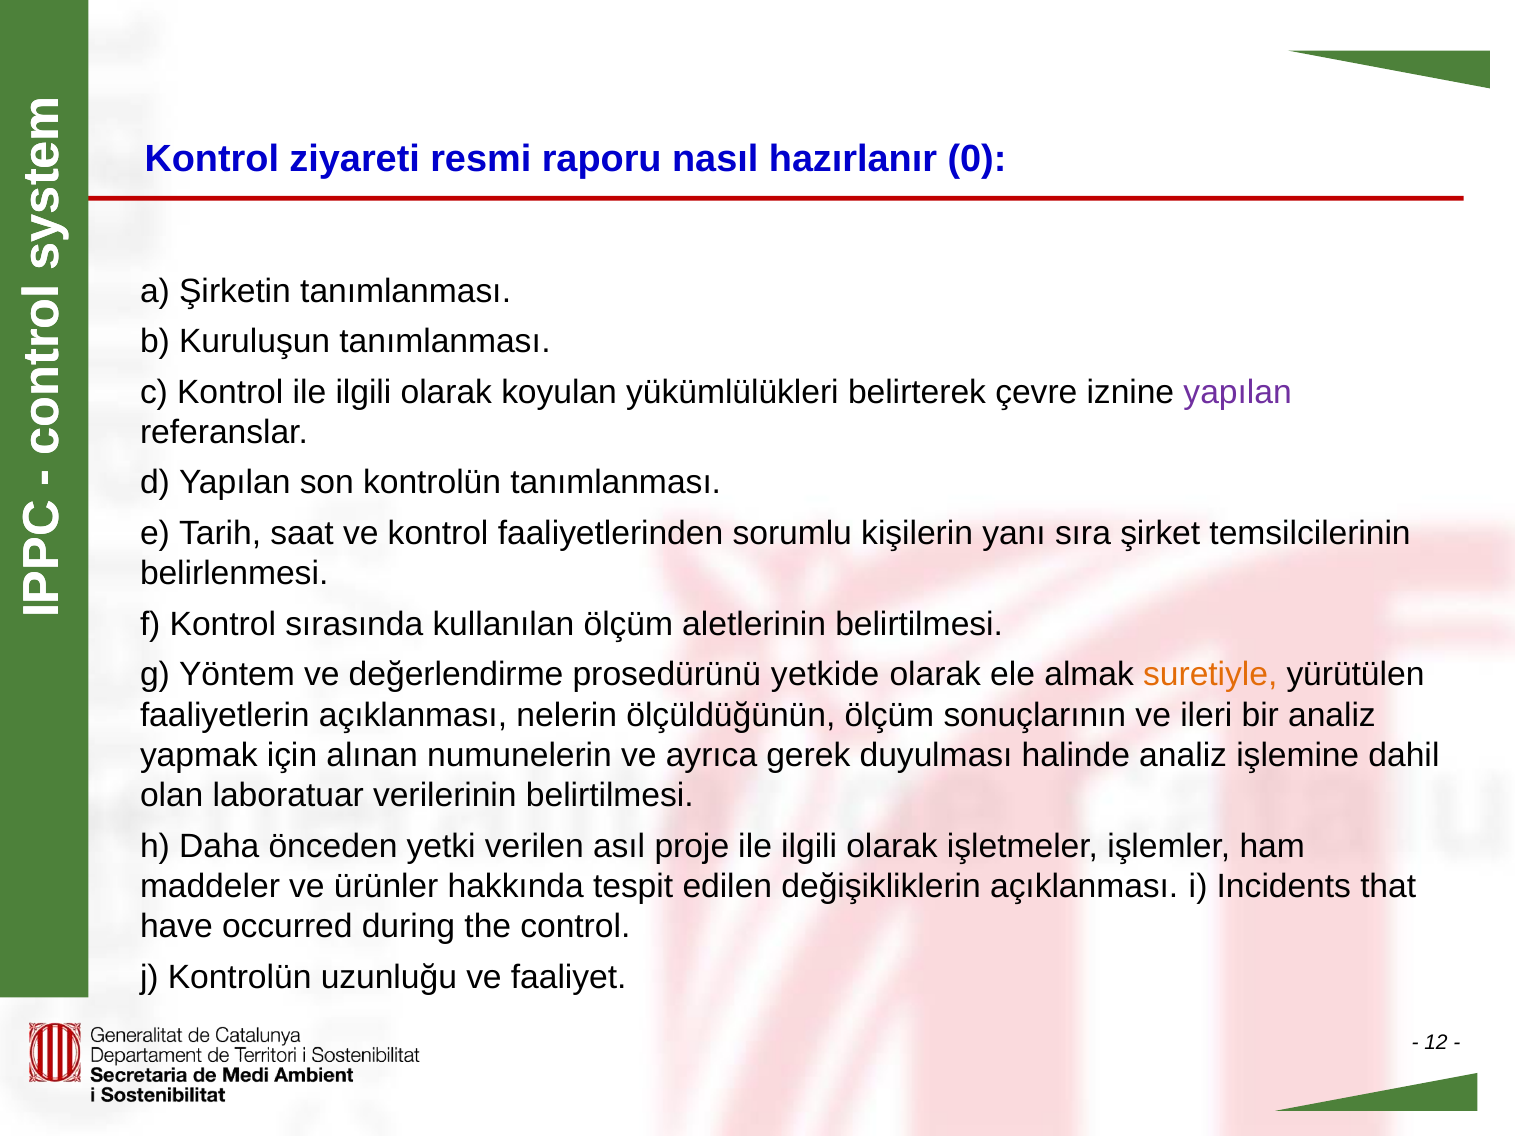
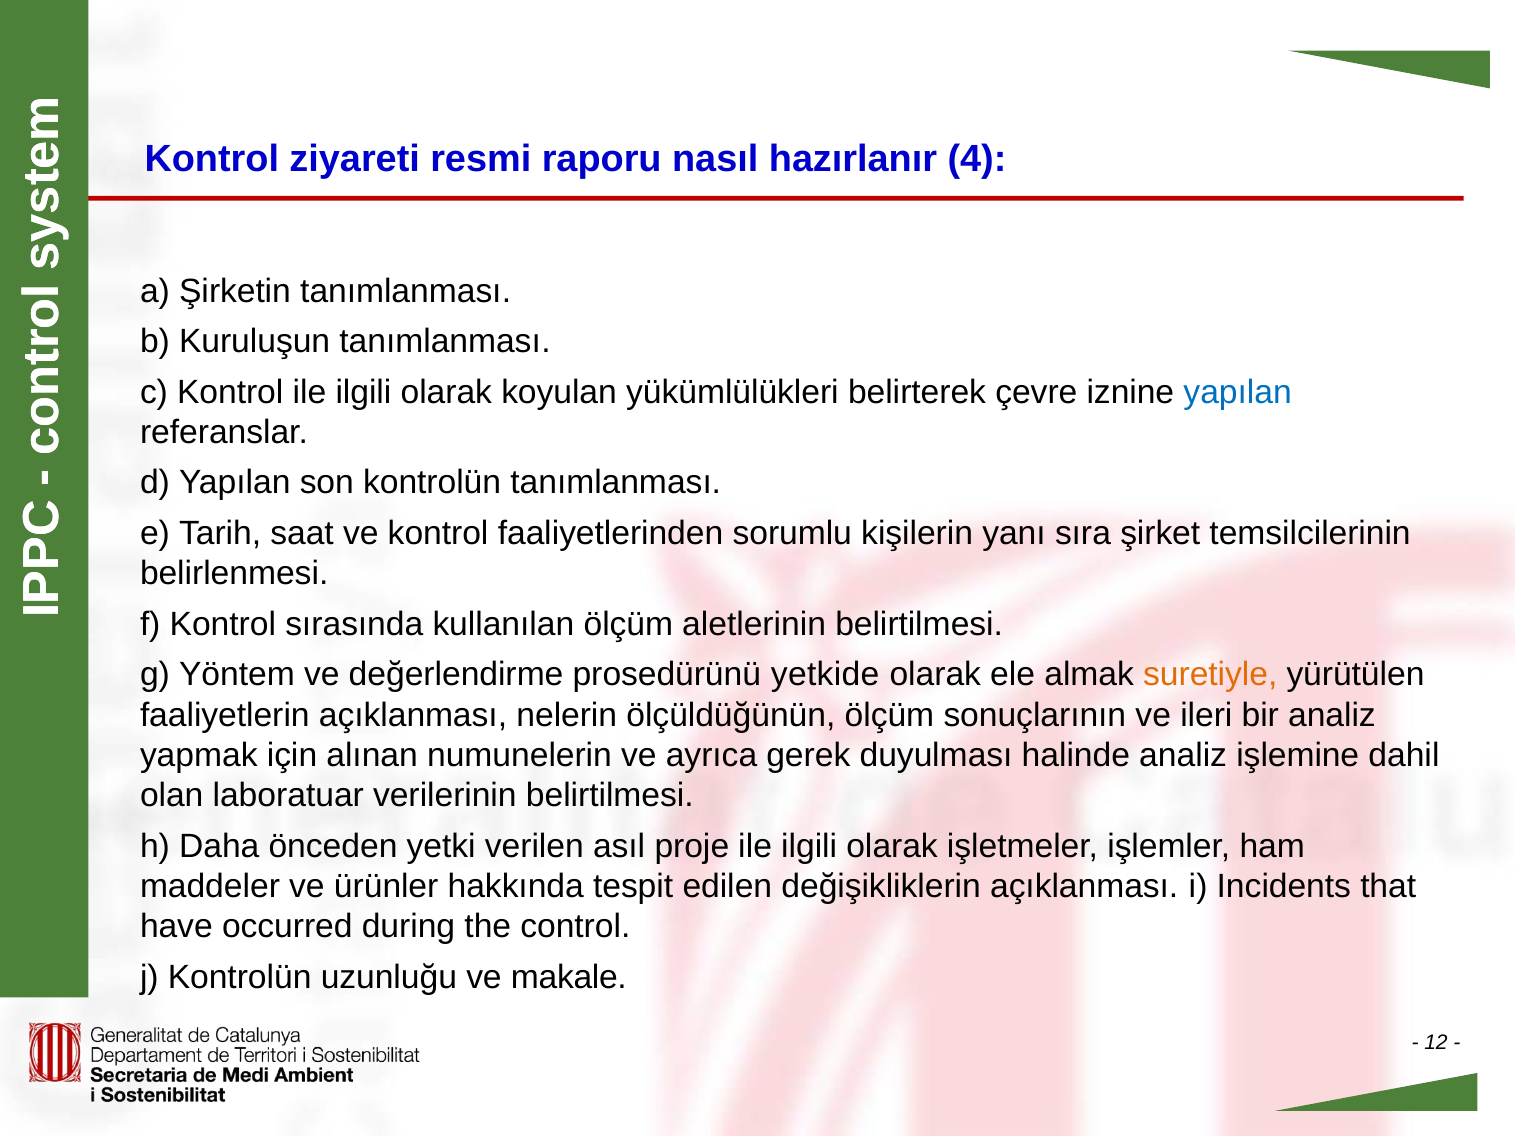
0: 0 -> 4
yapılan at (1238, 392) colour: purple -> blue
faaliyet: faaliyet -> makale
